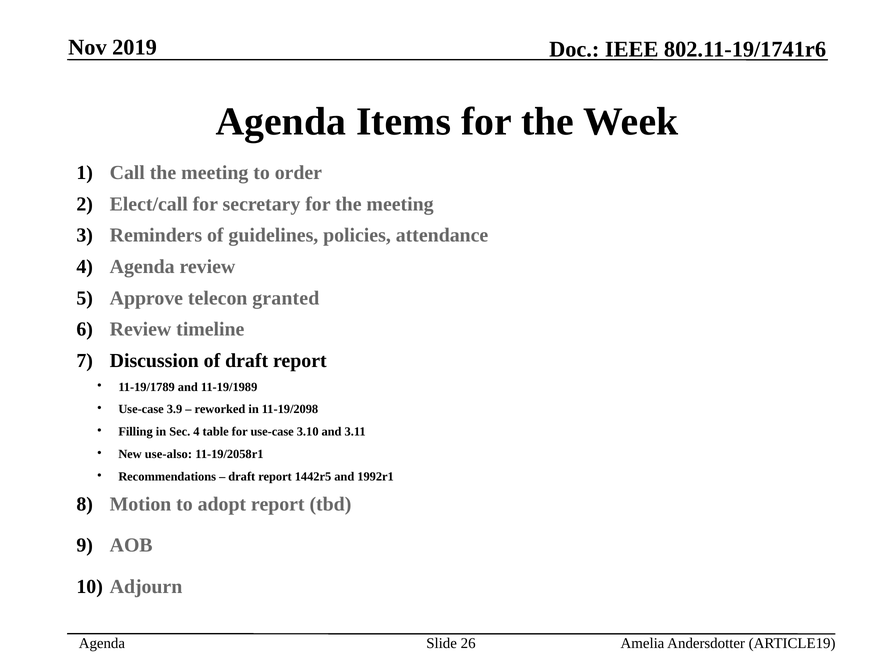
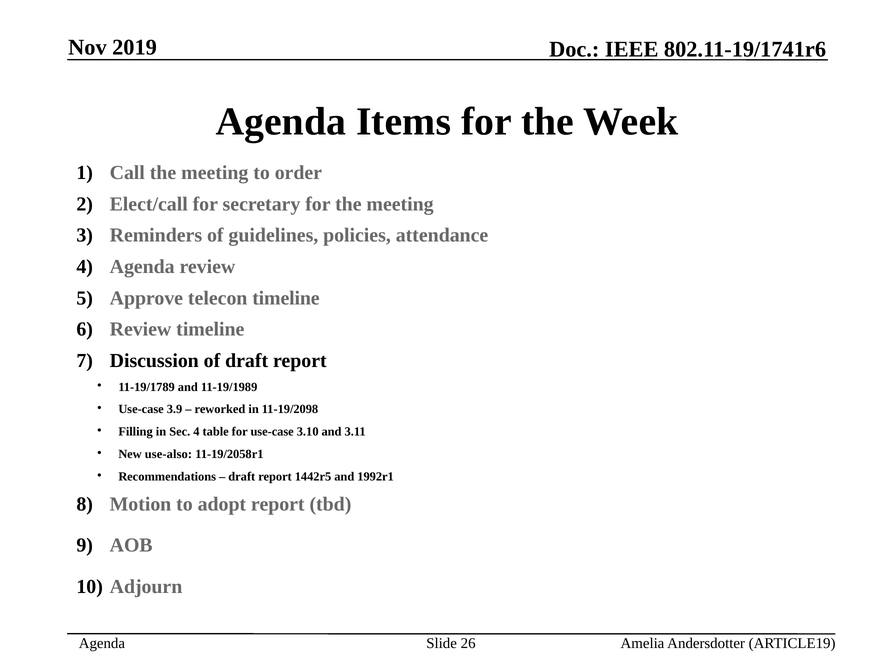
telecon granted: granted -> timeline
